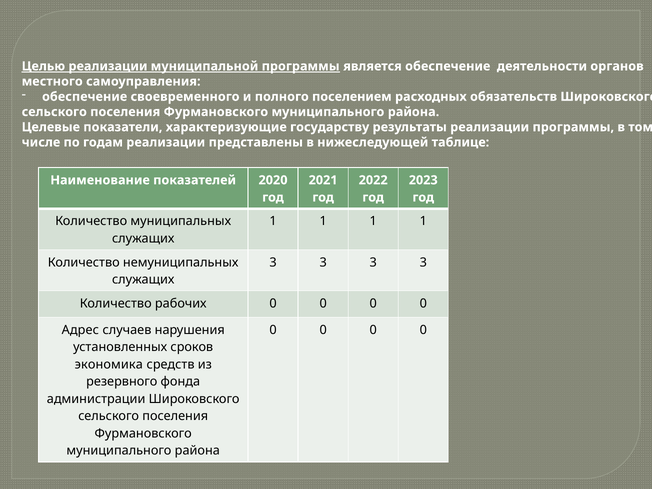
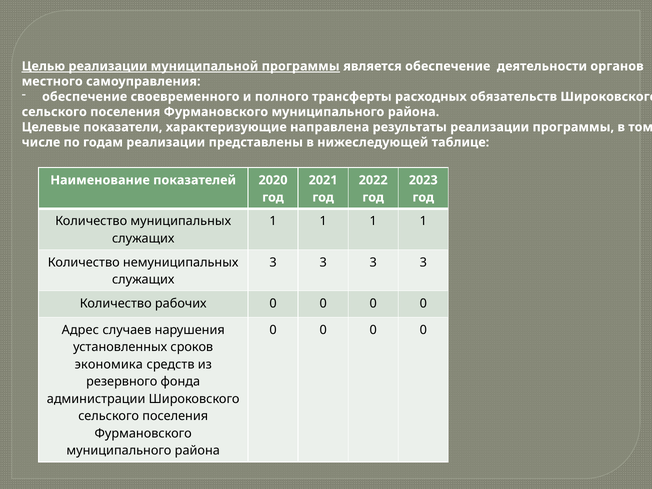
поселением: поселением -> трансферты
государству: государству -> направлена
